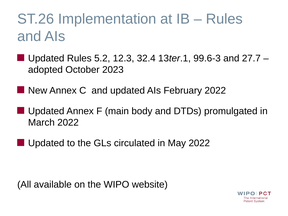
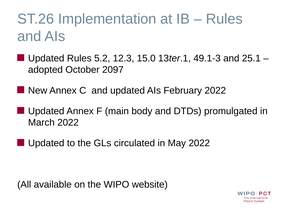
32.4: 32.4 -> 15.0
99.6-3: 99.6-3 -> 49.1-3
27.7: 27.7 -> 25.1
2023: 2023 -> 2097
